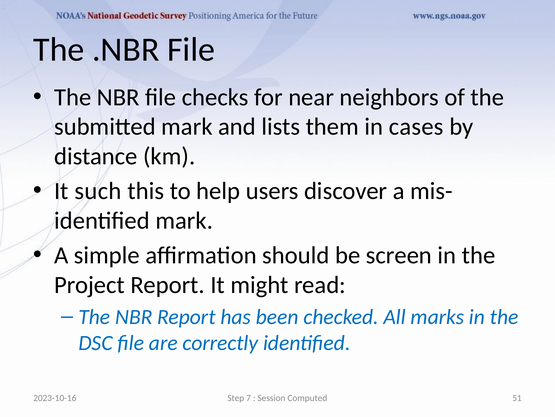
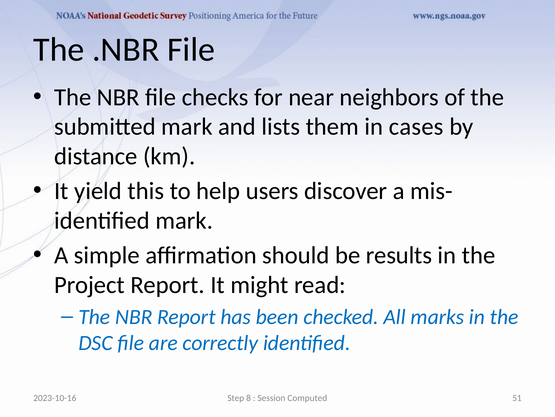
such: such -> yield
screen: screen -> results
7: 7 -> 8
